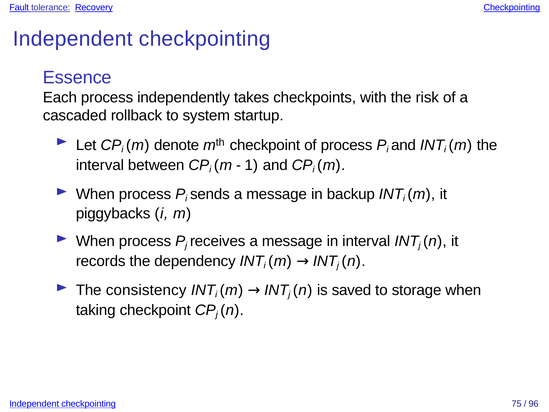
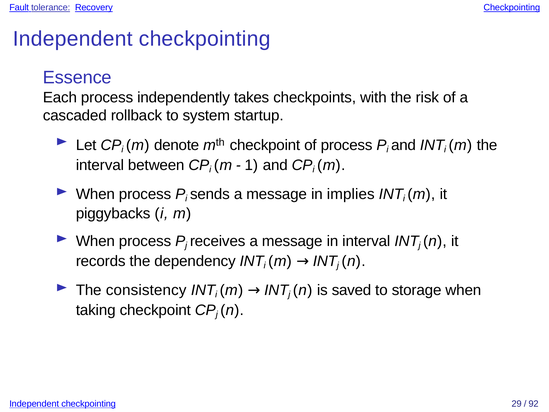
backup: backup -> implies
75: 75 -> 29
96: 96 -> 92
